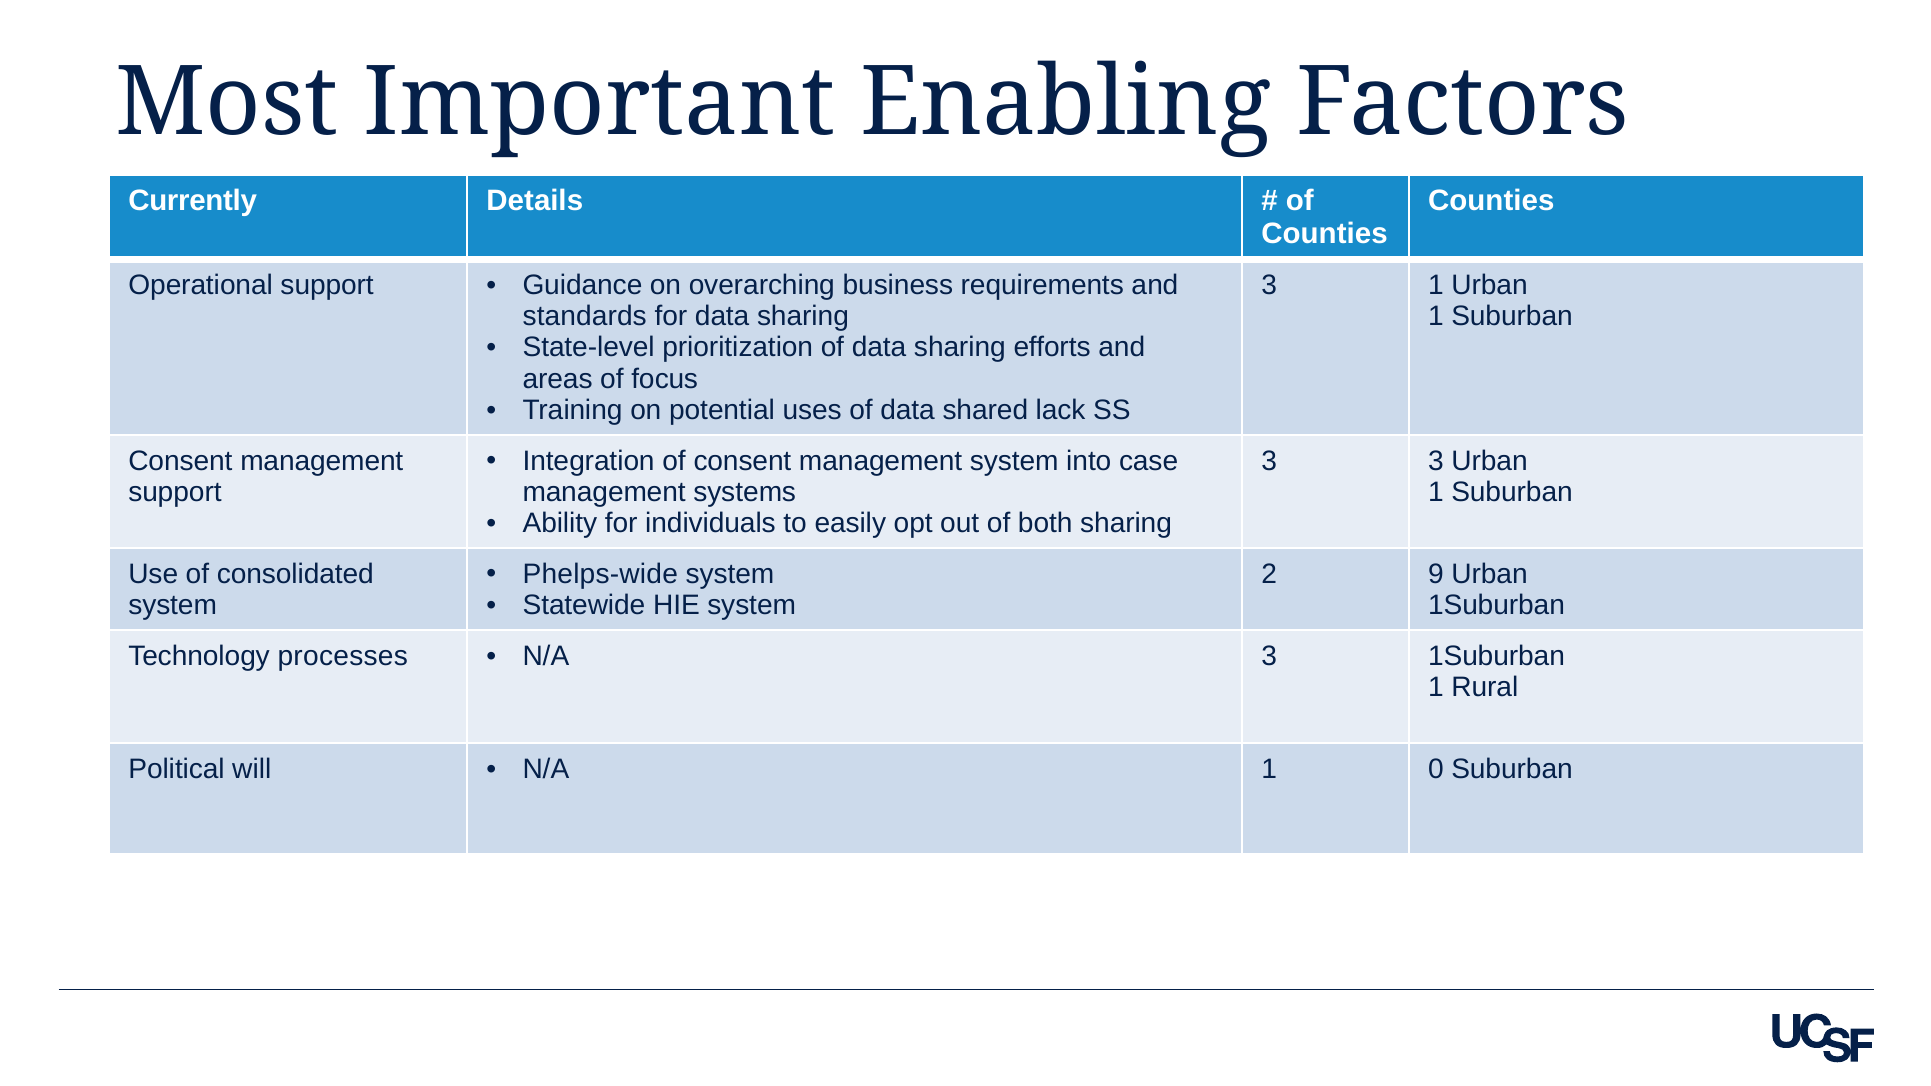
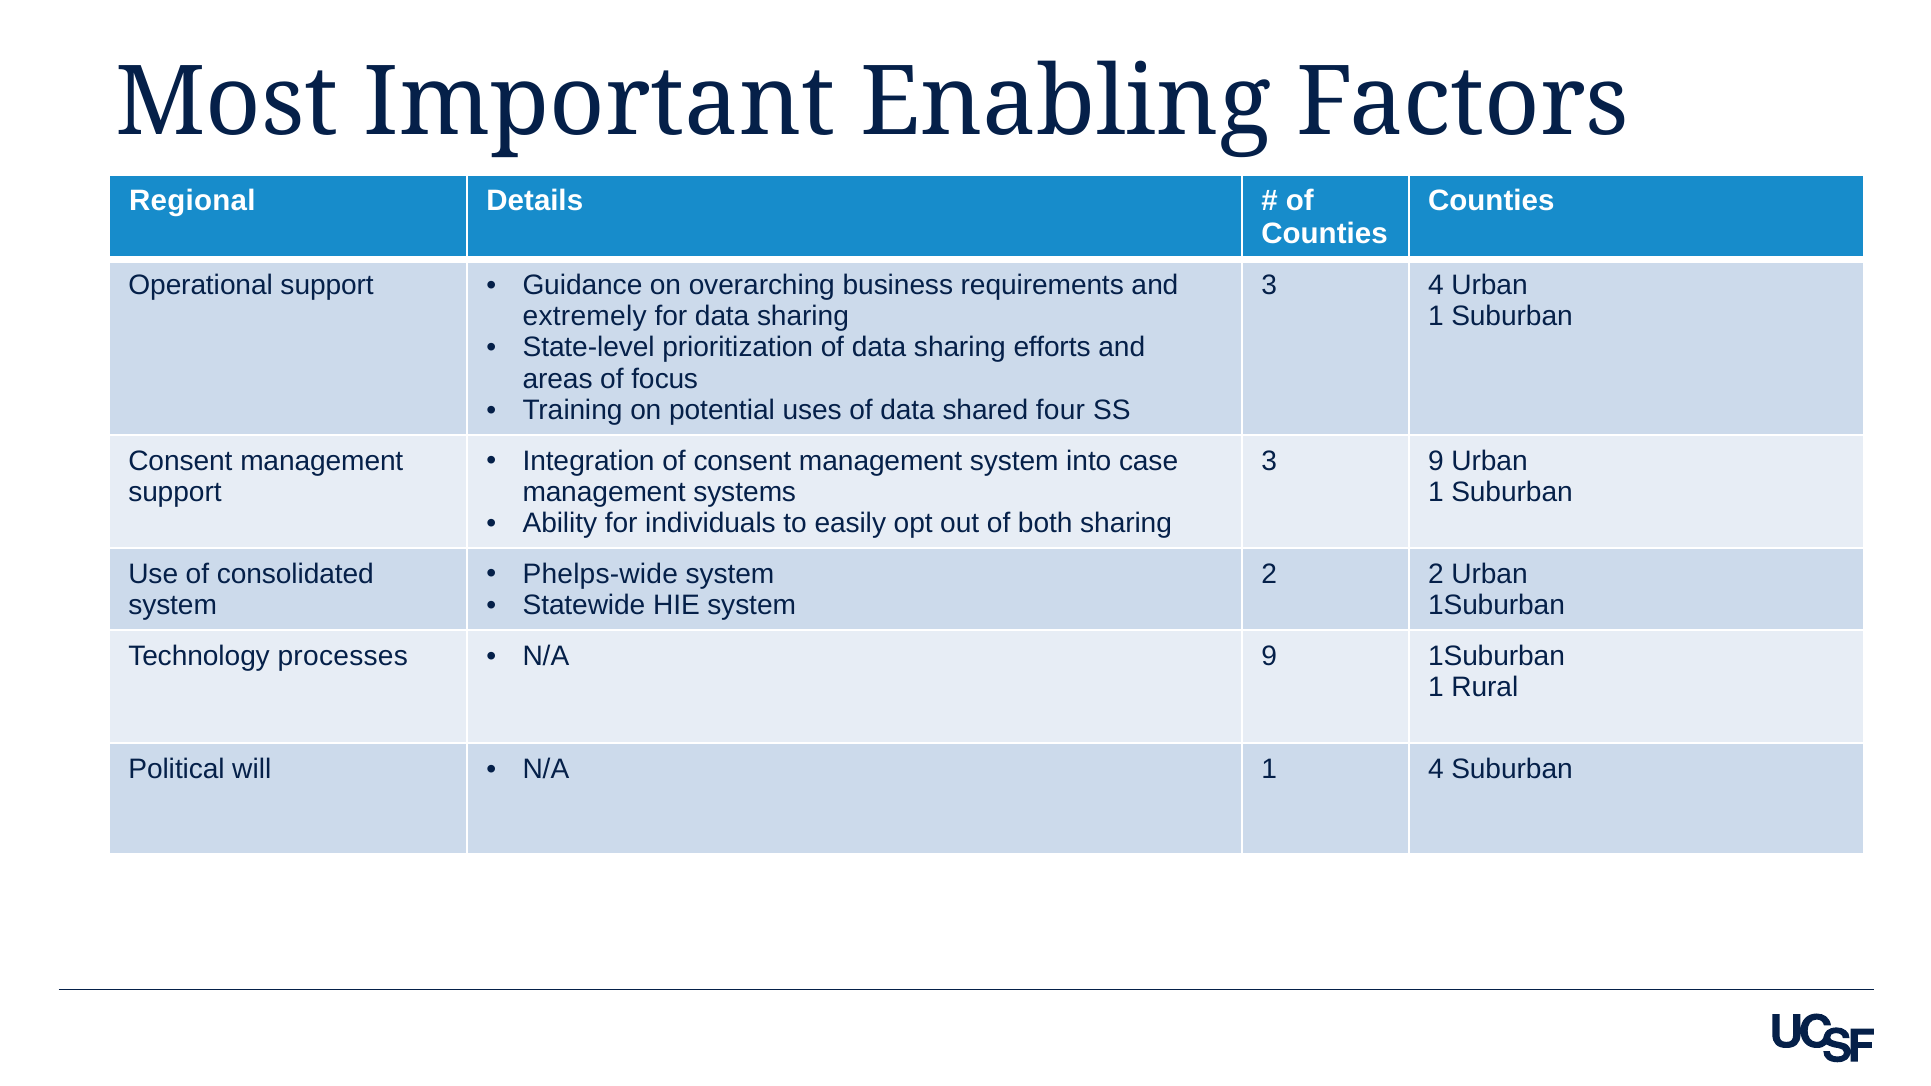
Currently: Currently -> Regional
3 1: 1 -> 4
standards: standards -> extremely
lack: lack -> four
3 3: 3 -> 9
2 9: 9 -> 2
N/A 3: 3 -> 9
1 0: 0 -> 4
